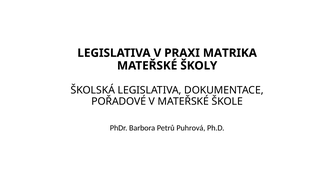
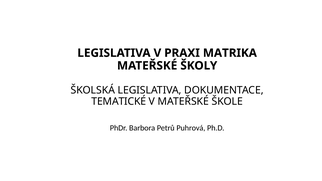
POŘADOVÉ: POŘADOVÉ -> TEMATICKÉ
